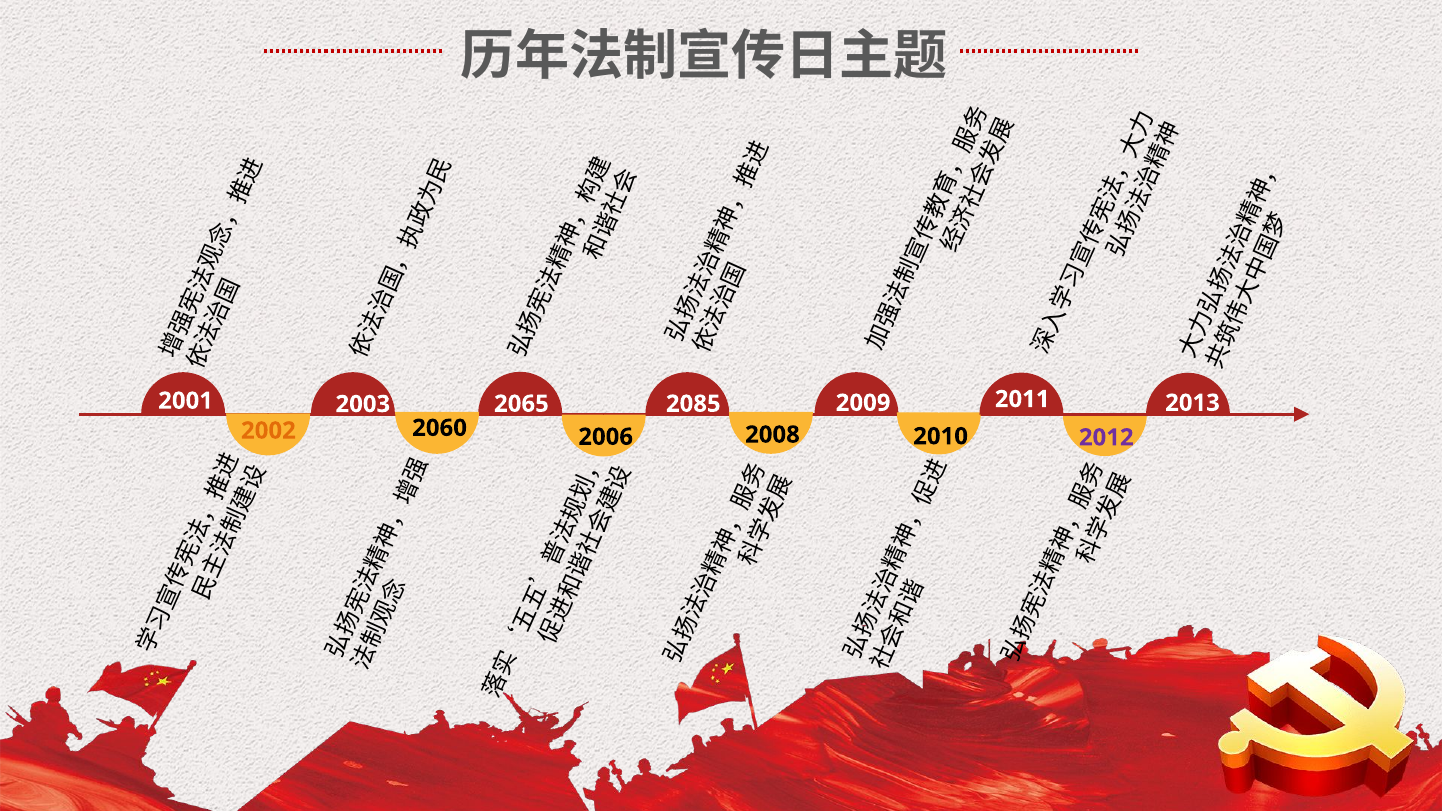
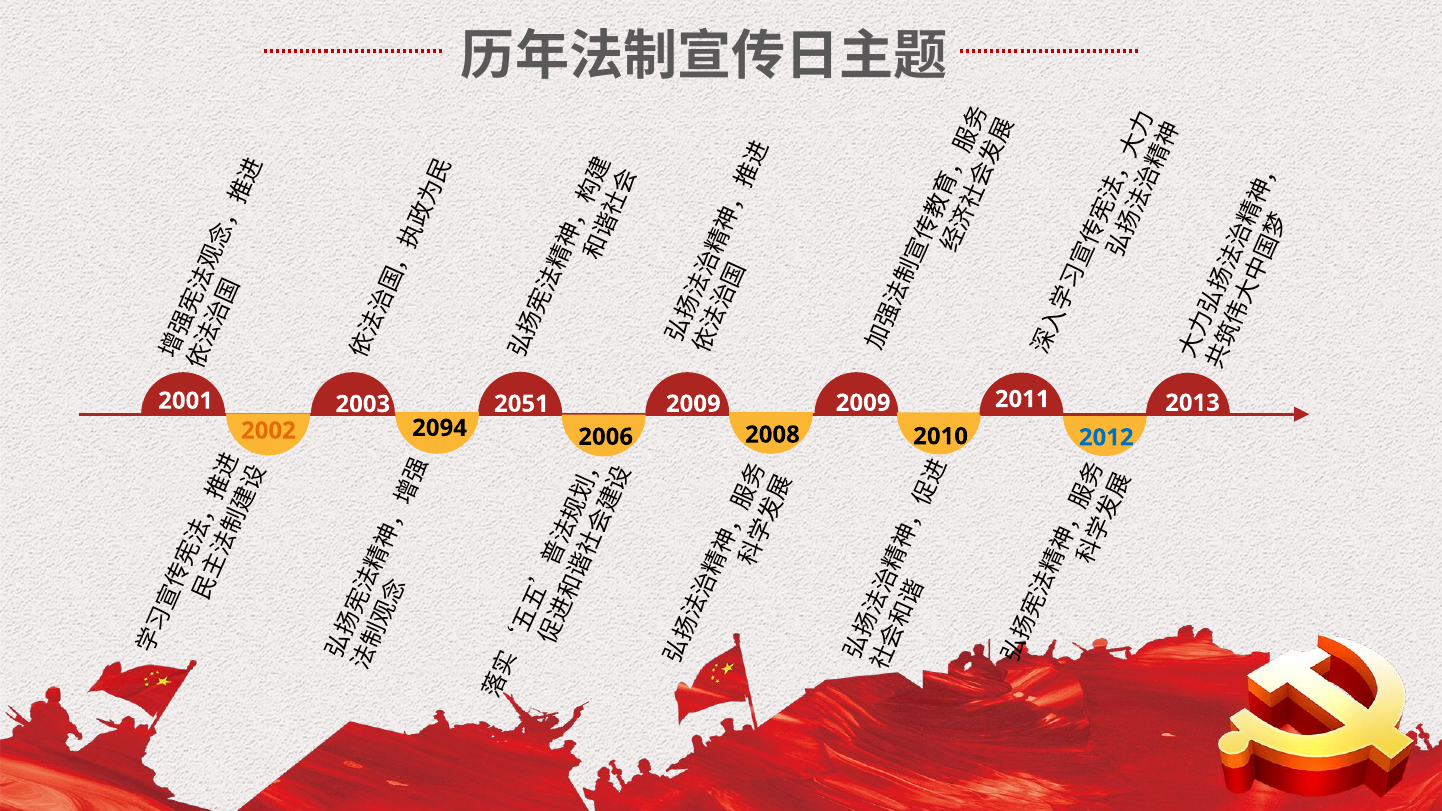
2065: 2065 -> 2051
2085 at (693, 404): 2085 -> 2009
2060: 2060 -> 2094
2012 colour: purple -> blue
